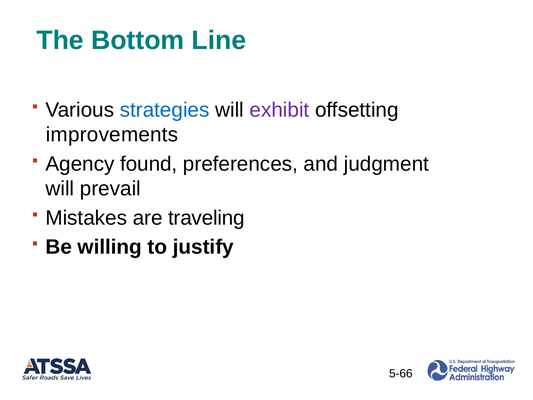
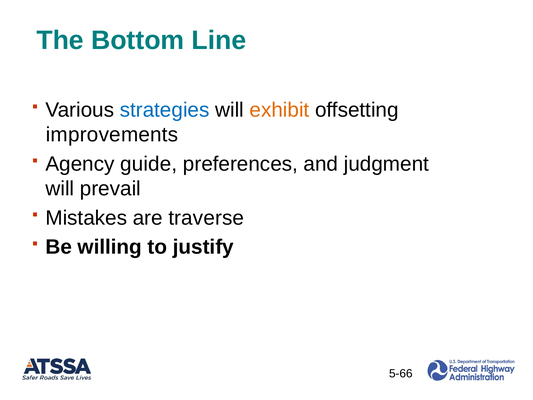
exhibit colour: purple -> orange
found: found -> guide
traveling: traveling -> traverse
